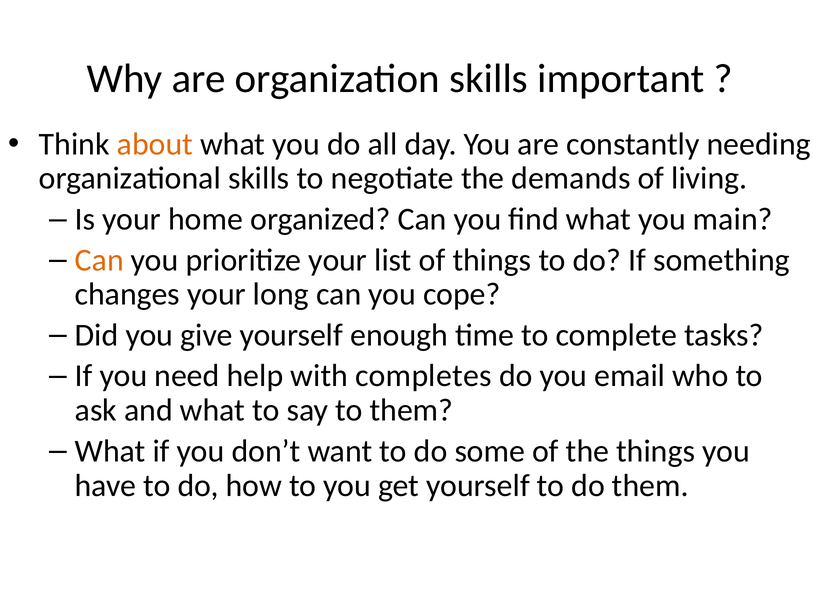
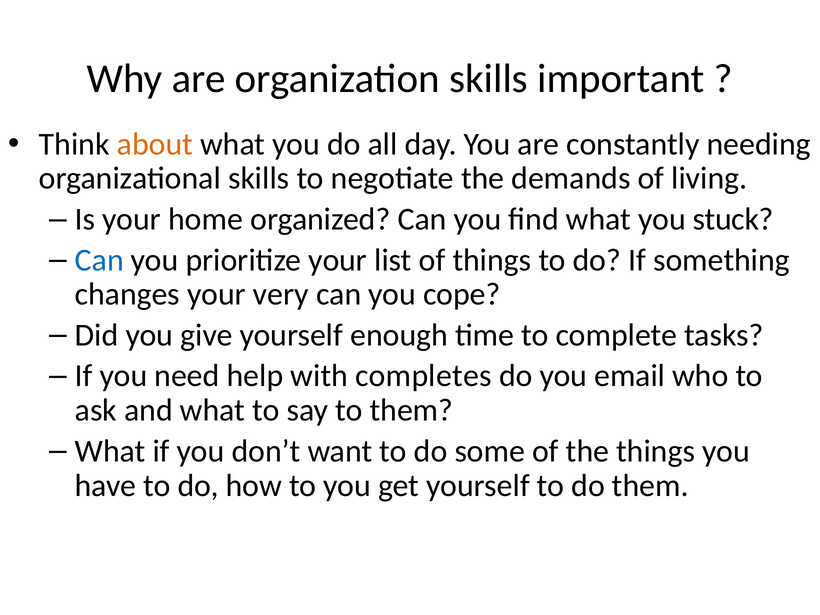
main: main -> stuck
Can at (99, 260) colour: orange -> blue
long: long -> very
